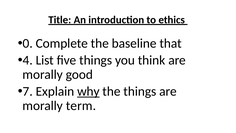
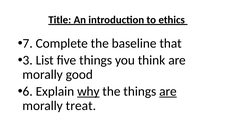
0: 0 -> 7
4: 4 -> 3
7: 7 -> 6
are at (168, 91) underline: none -> present
term: term -> treat
